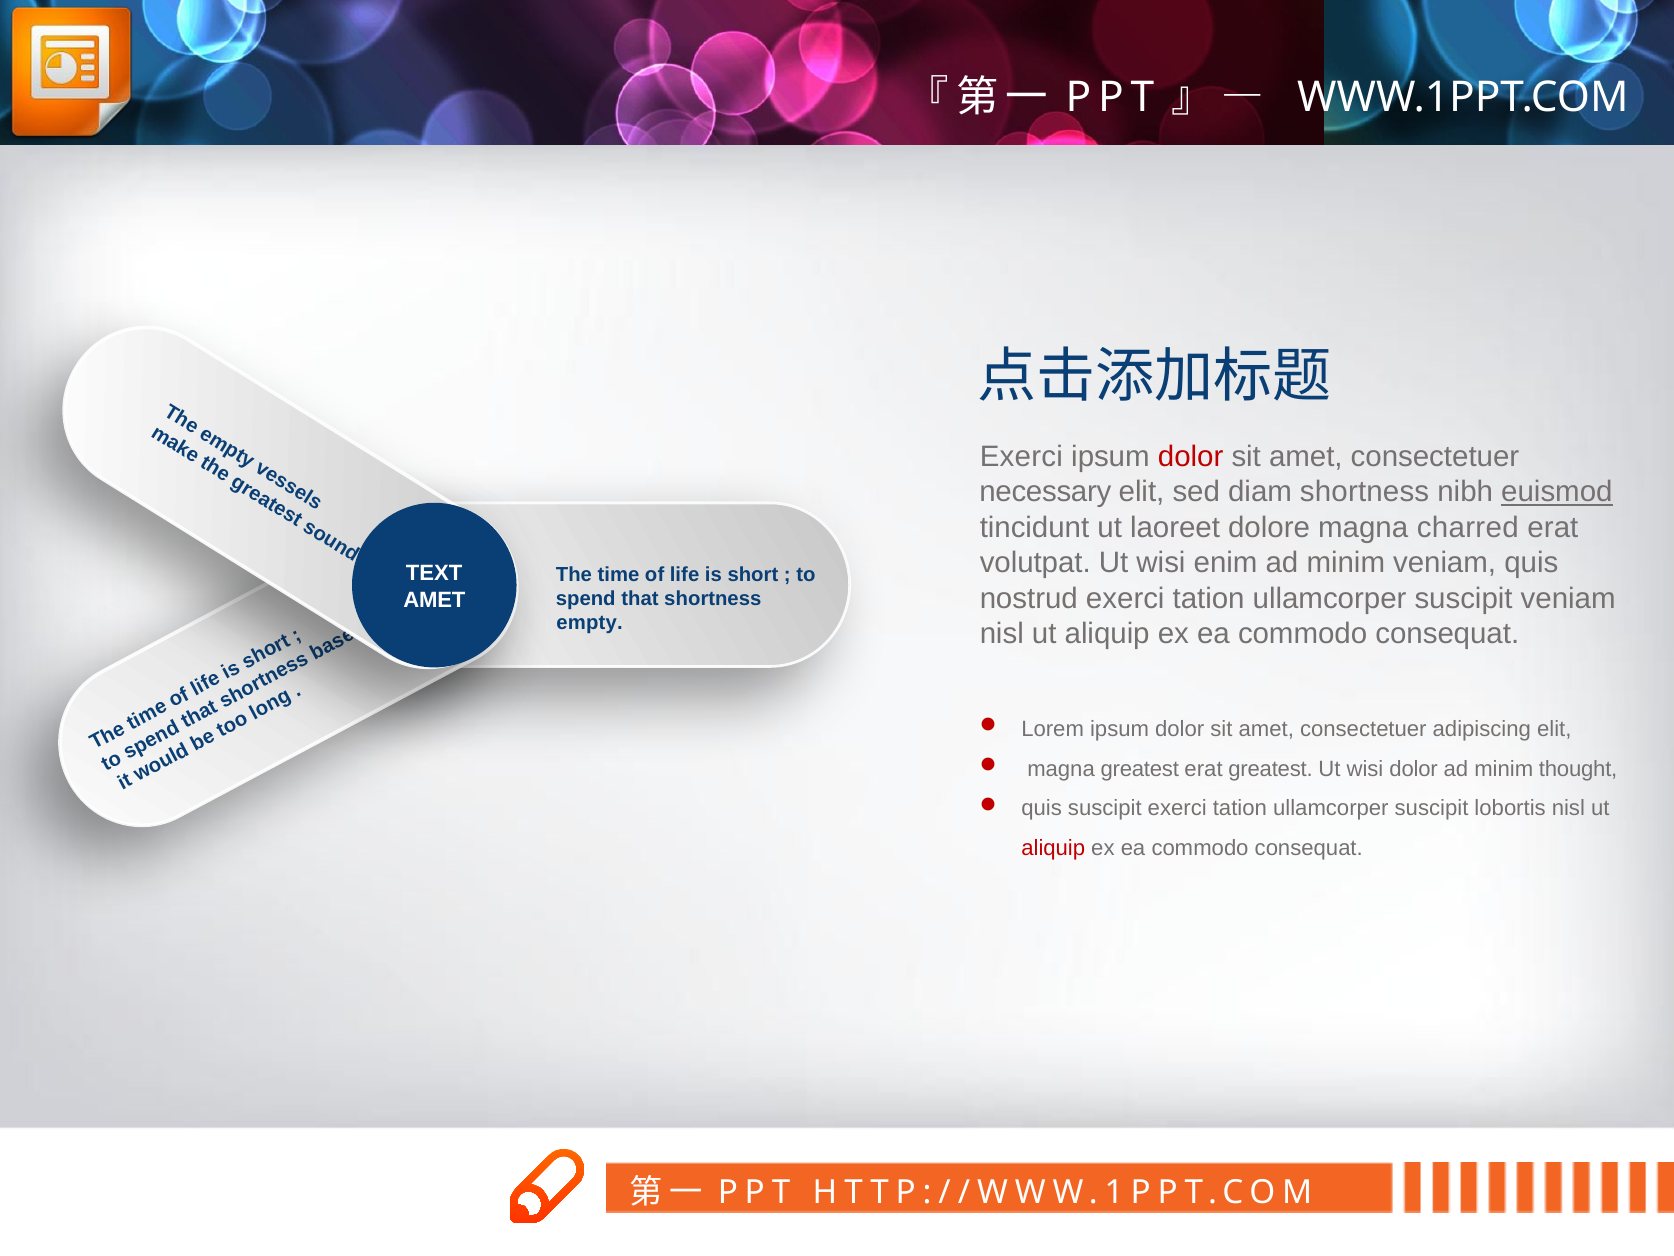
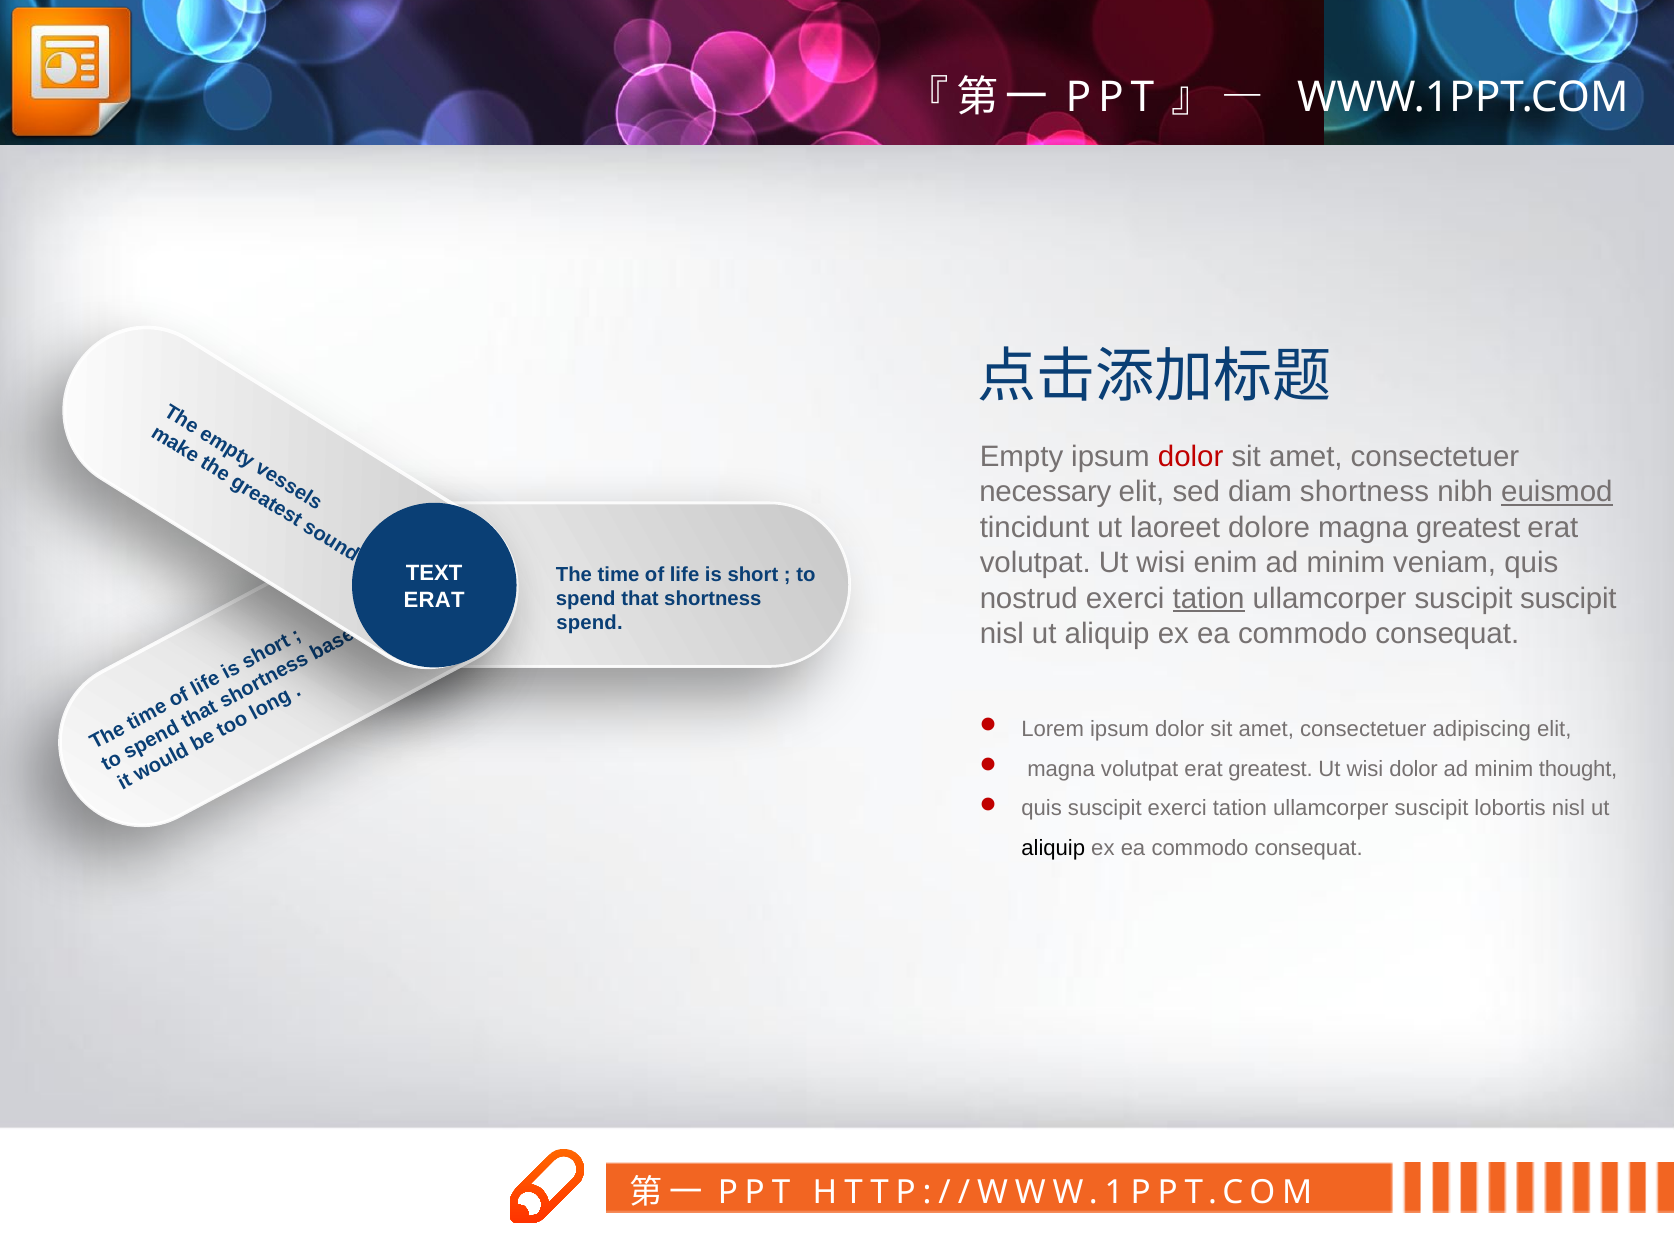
Exerci at (1021, 456): Exerci -> Empty
magna charred: charred -> greatest
tation at (1209, 598) underline: none -> present
suscipit veniam: veniam -> suscipit
AMET at (434, 600): AMET -> ERAT
empty at (589, 623): empty -> spend
magna greatest: greatest -> volutpat
aliquip at (1053, 848) colour: red -> black
